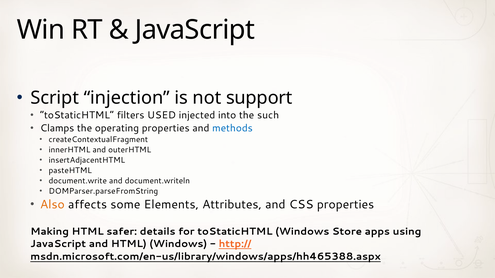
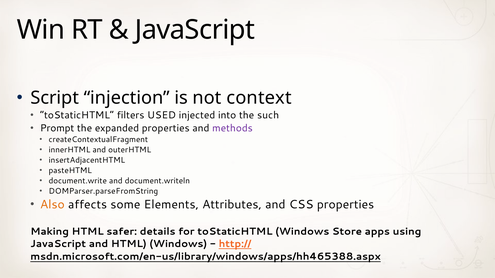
support: support -> context
Clamps: Clamps -> Prompt
operating: operating -> expanded
methods colour: blue -> purple
